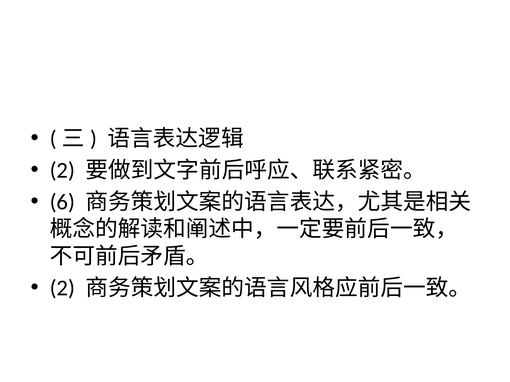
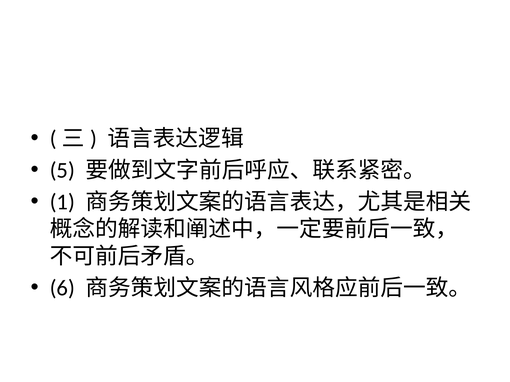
2 at (62, 170): 2 -> 5
6: 6 -> 1
2 at (62, 288): 2 -> 6
